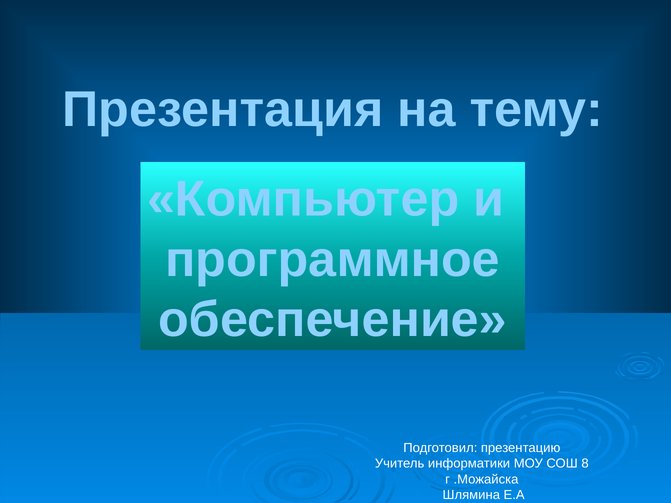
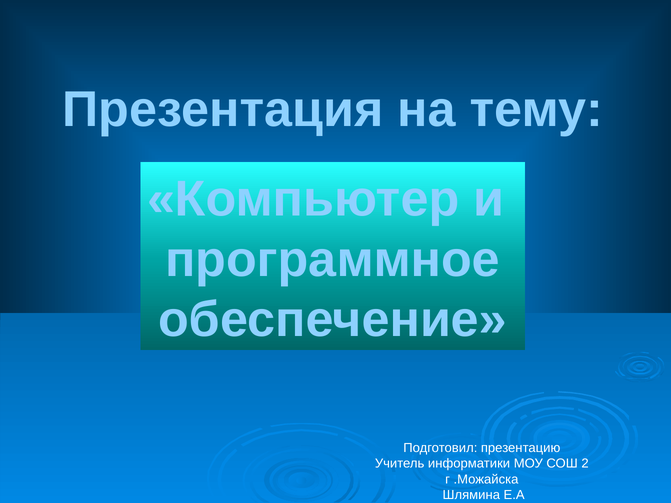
8: 8 -> 2
